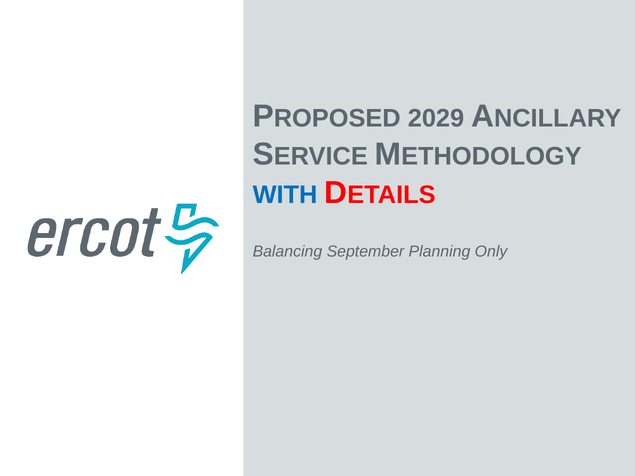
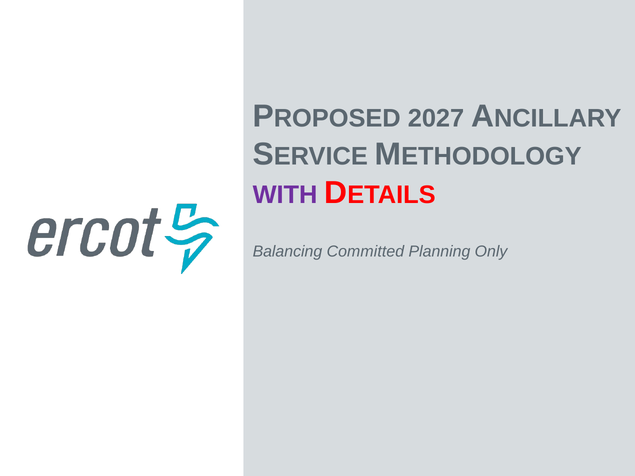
2029: 2029 -> 2027
WITH colour: blue -> purple
September: September -> Committed
